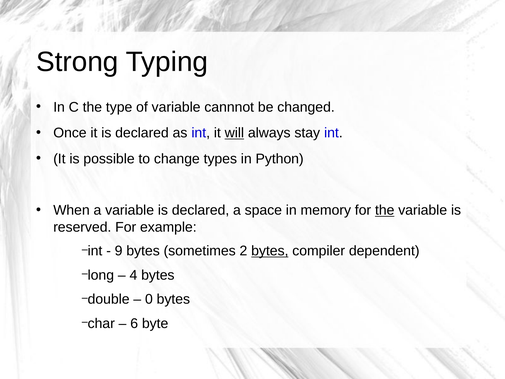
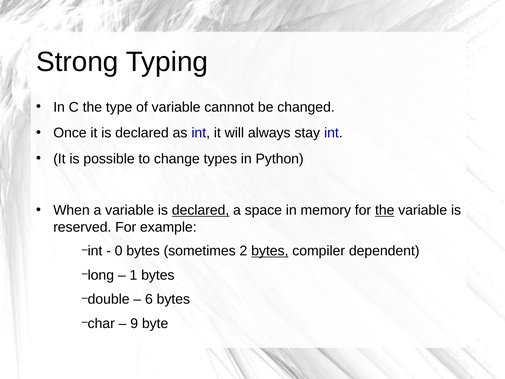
will underline: present -> none
declared at (201, 210) underline: none -> present
9: 9 -> 0
4: 4 -> 1
0: 0 -> 6
6: 6 -> 9
